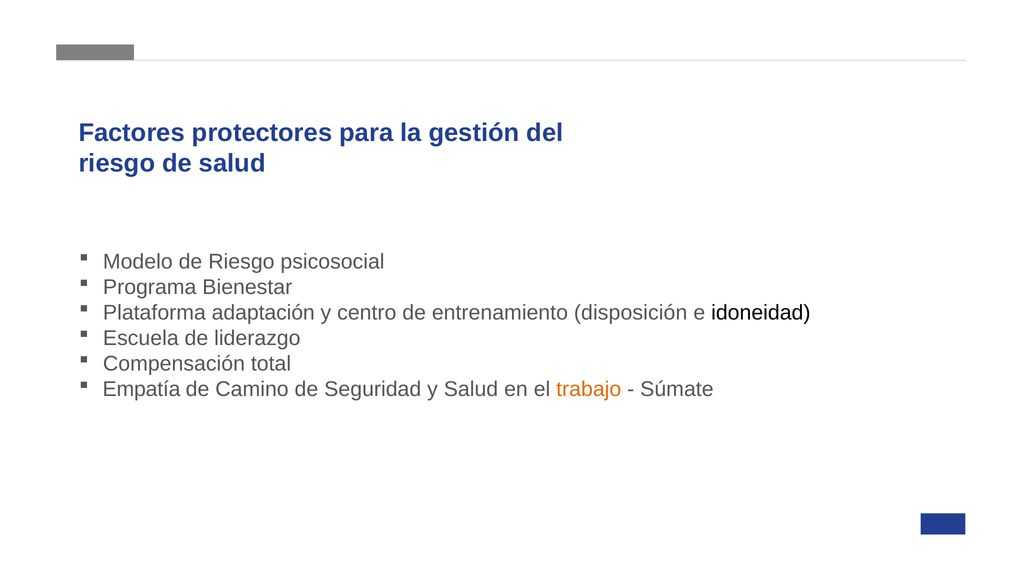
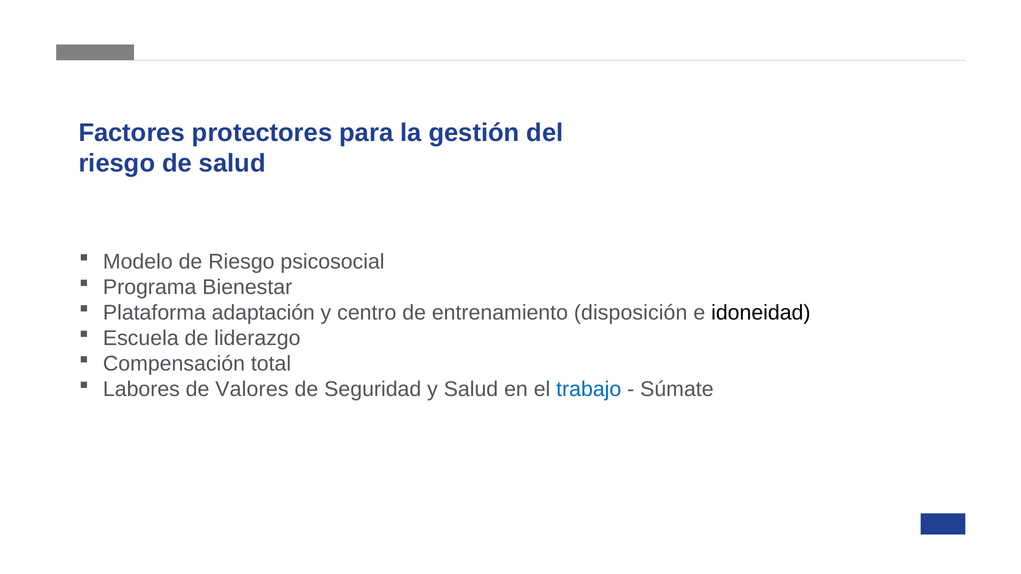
Empatía: Empatía -> Labores
Camino: Camino -> Valores
trabajo colour: orange -> blue
